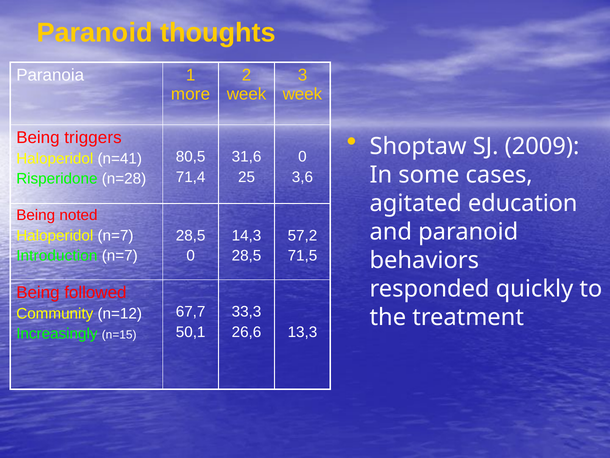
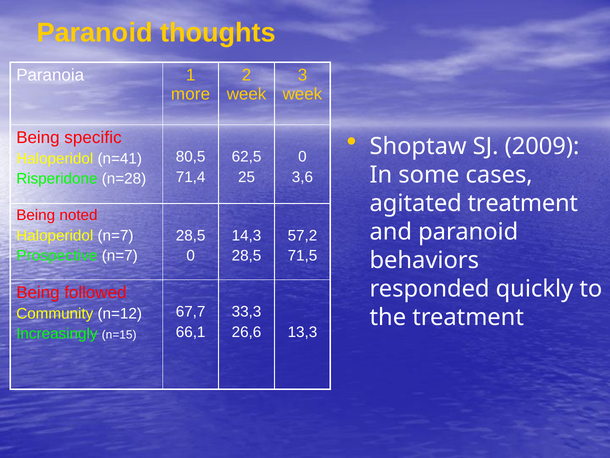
triggers: triggers -> specific
31,6: 31,6 -> 62,5
agitated education: education -> treatment
Introduction: Introduction -> Prospective
50,1: 50,1 -> 66,1
